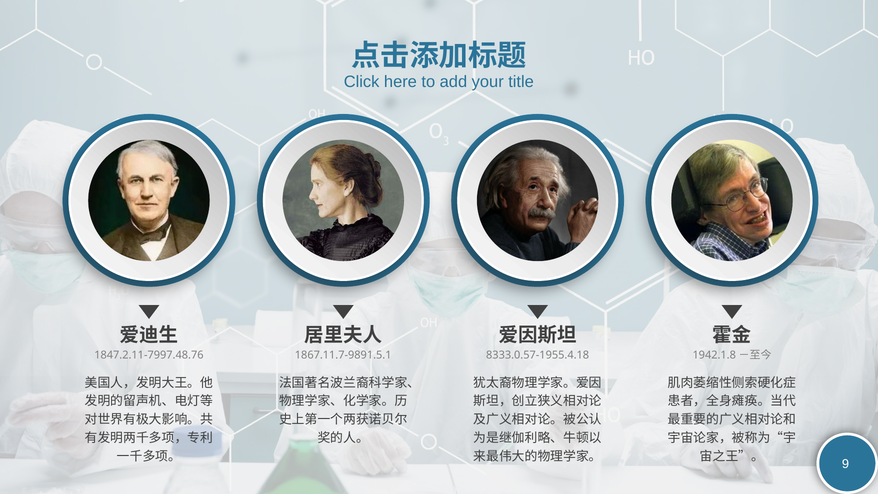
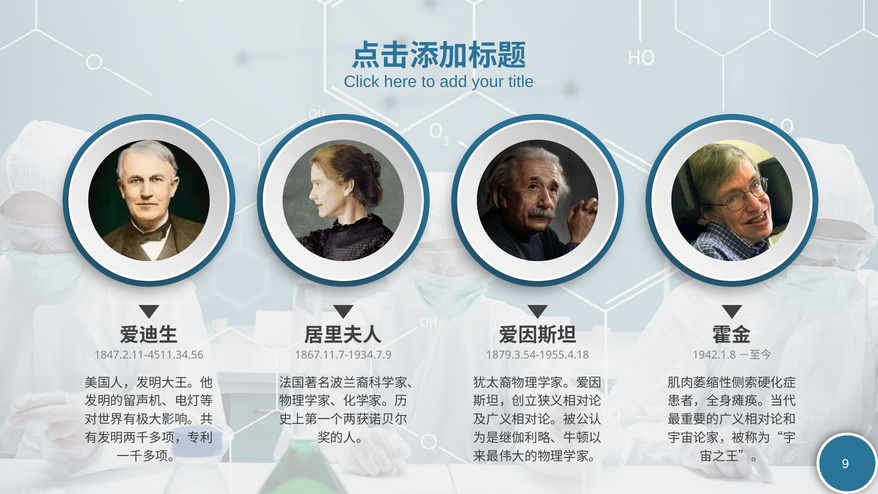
1847.2.11-7997.48.76: 1847.2.11-7997.48.76 -> 1847.2.11-4511.34.56
1867.11.7-9891.5.1: 1867.11.7-9891.5.1 -> 1867.11.7-1934.7.9
8333.0.57-1955.4.18: 8333.0.57-1955.4.18 -> 1879.3.54-1955.4.18
